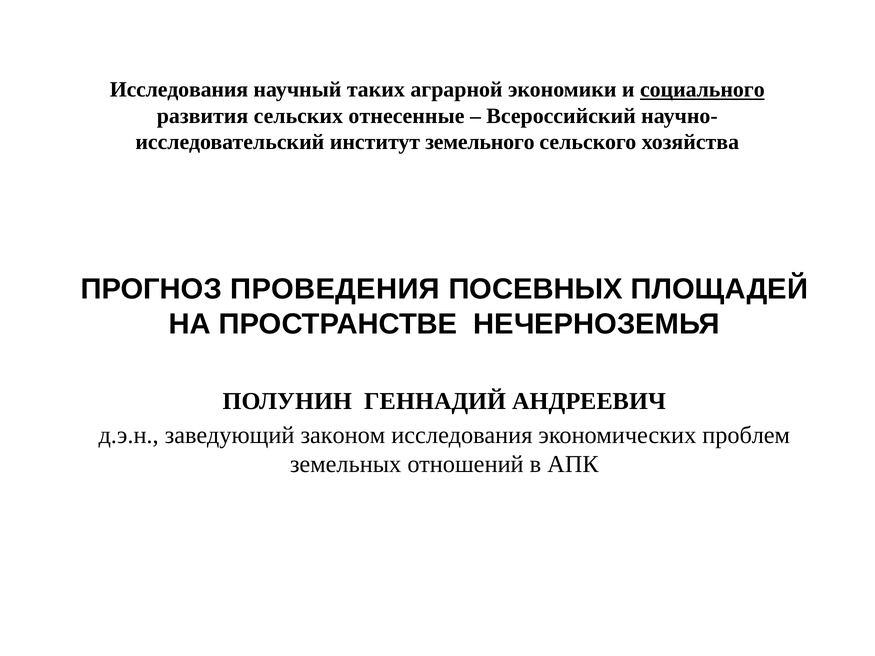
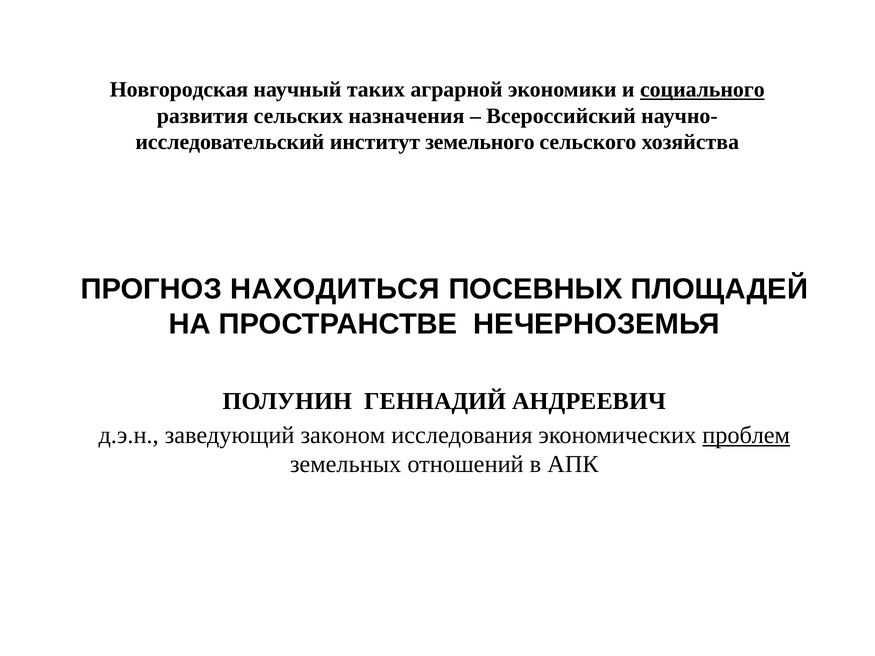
Исследования at (179, 90): Исследования -> Новгородская
отнесенные: отнесенные -> назначения
ПРОВЕДЕНИЯ: ПРОВЕДЕНИЯ -> НАХОДИТЬСЯ
проблем underline: none -> present
